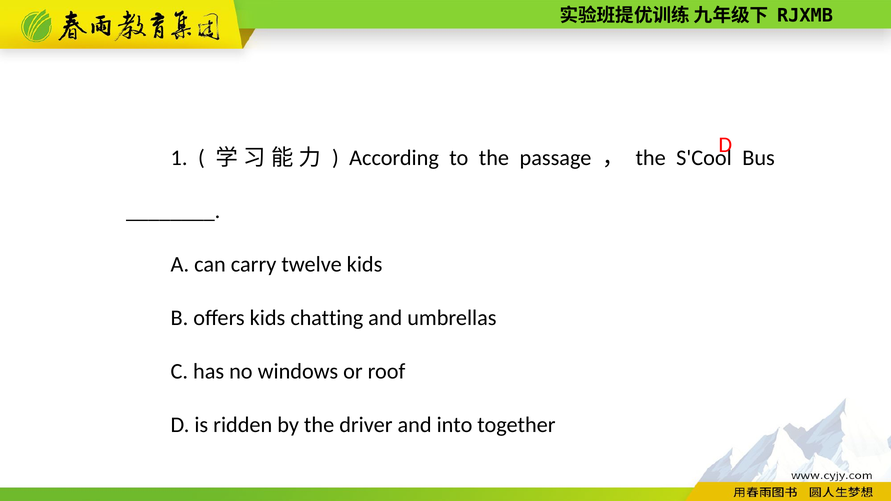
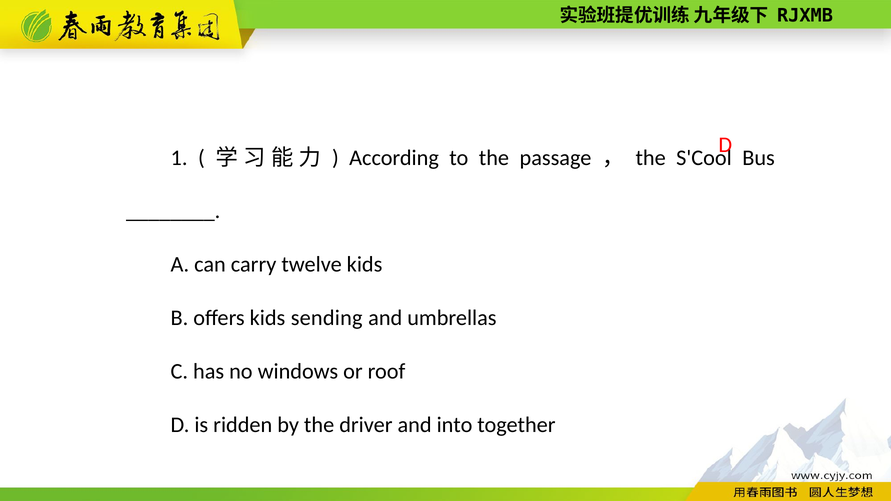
chatting: chatting -> sending
